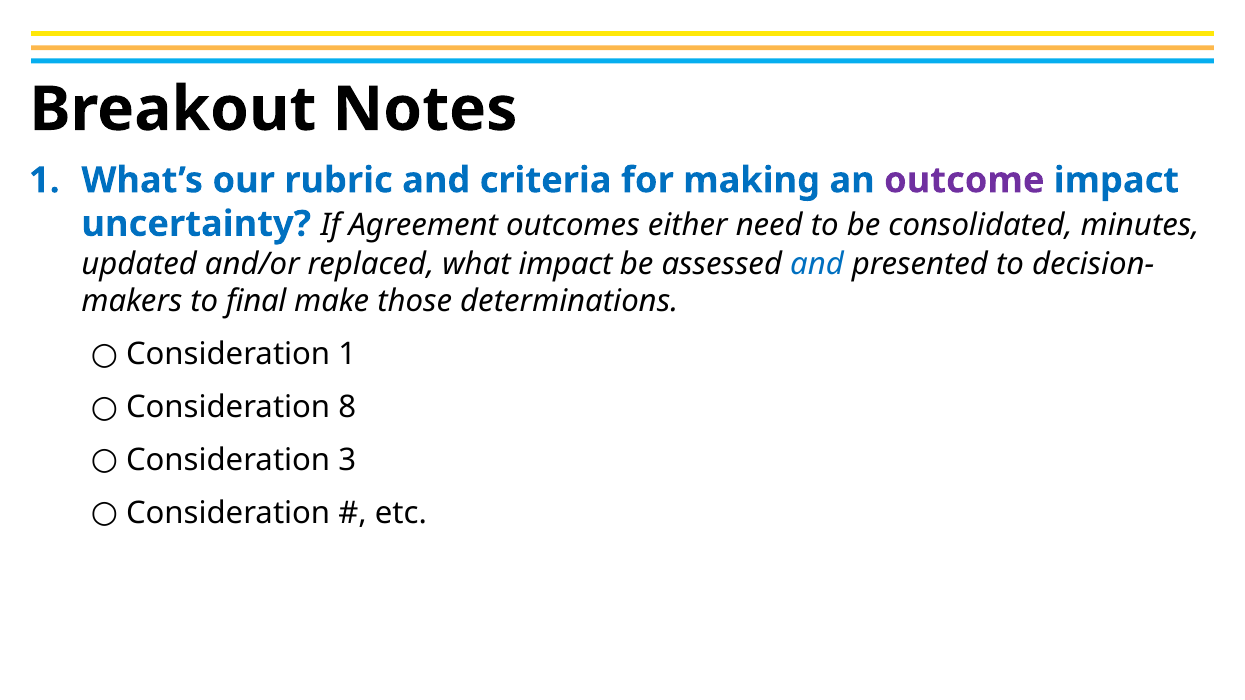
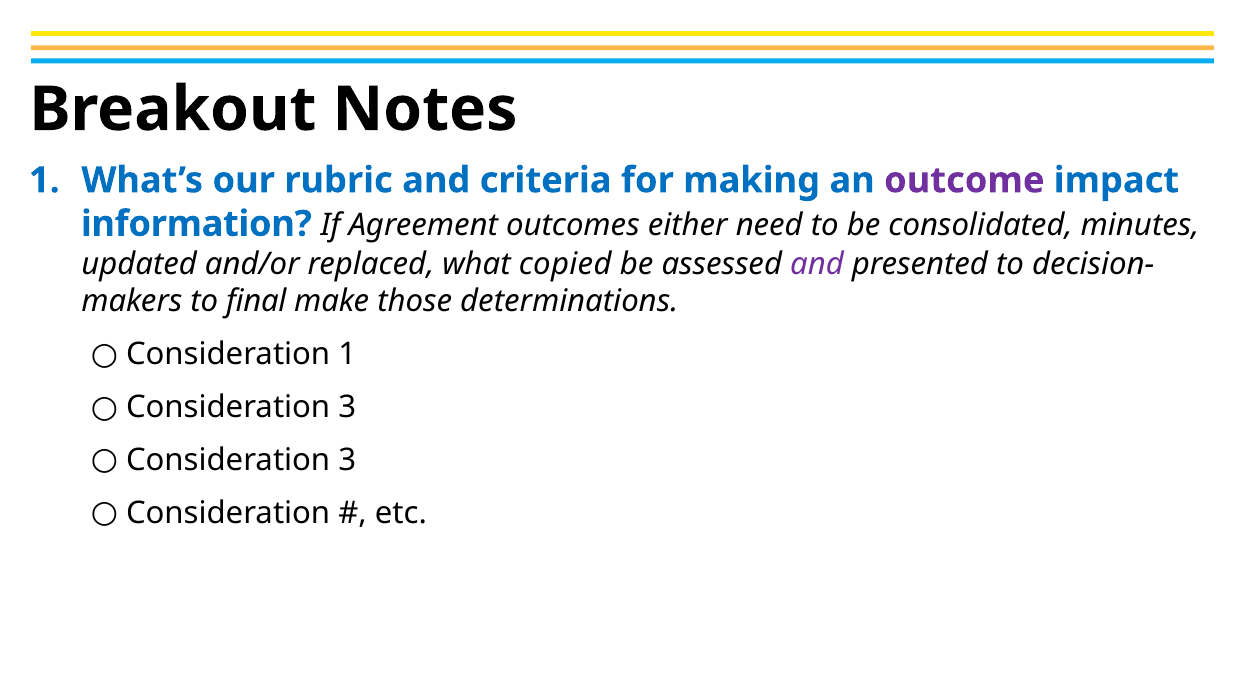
uncertainty: uncertainty -> information
what impact: impact -> copied
and at (817, 264) colour: blue -> purple
8 at (347, 407): 8 -> 3
